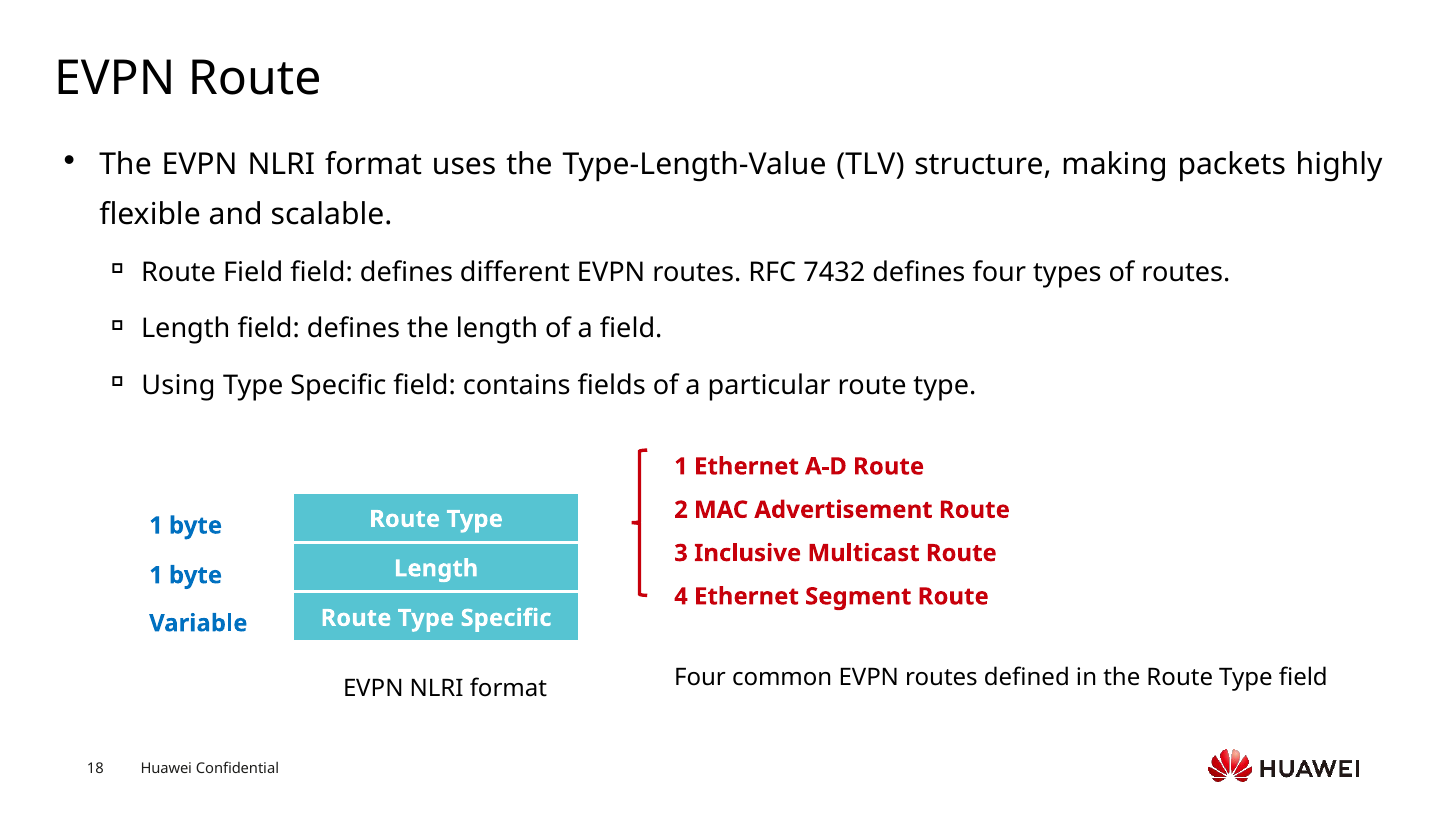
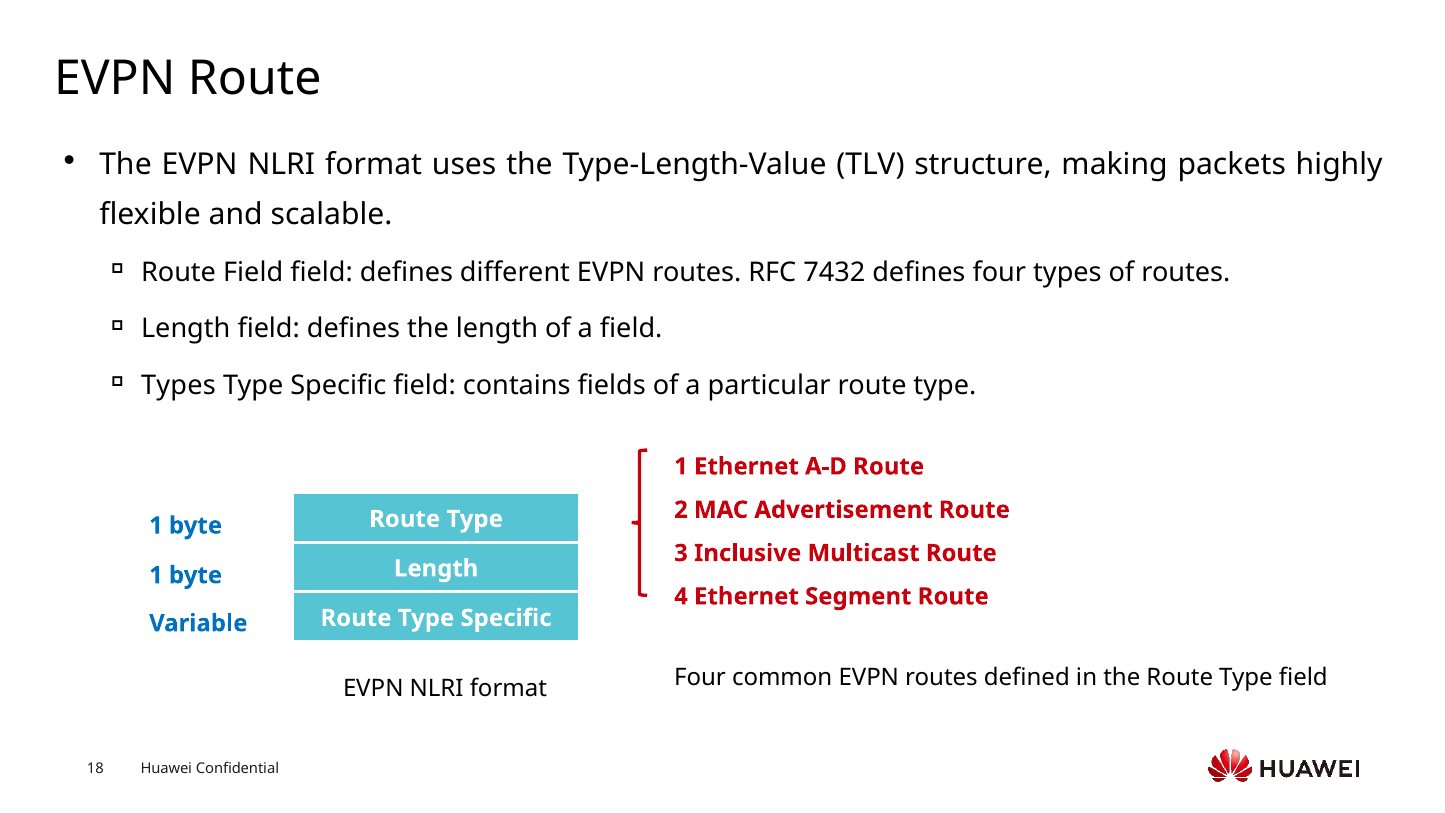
Using at (178, 385): Using -> Types
